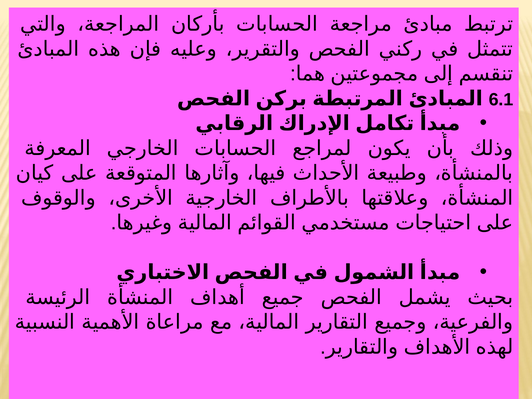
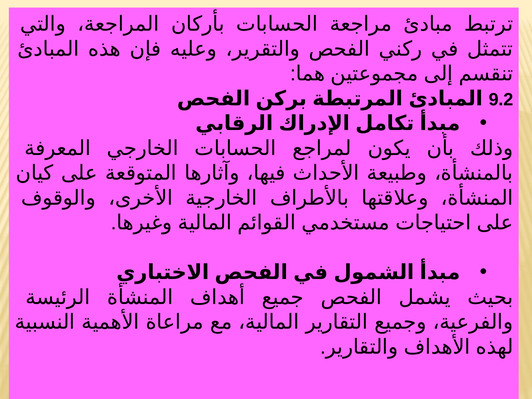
6.1: 6.1 -> 9.2
